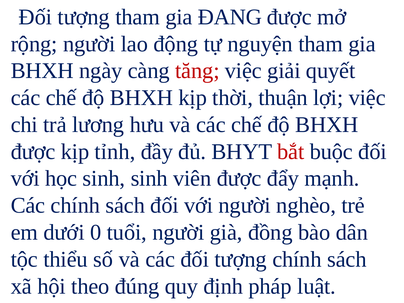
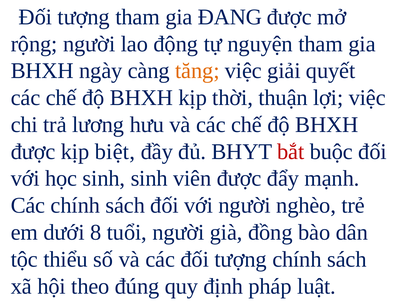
tăng colour: red -> orange
tỉnh: tỉnh -> biệt
0: 0 -> 8
